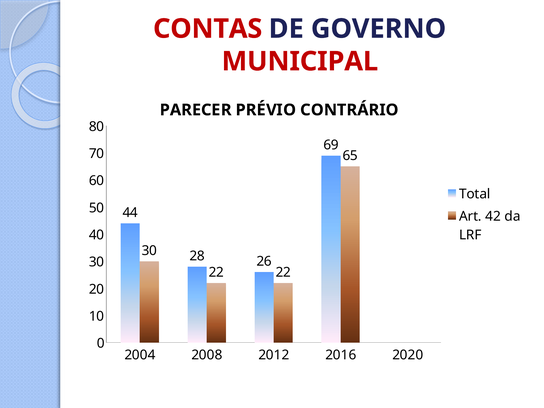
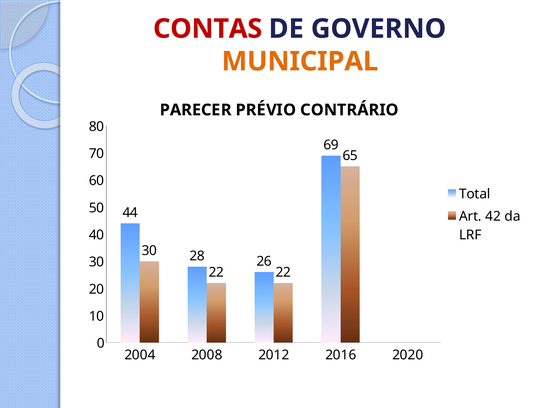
MUNICIPAL colour: red -> orange
